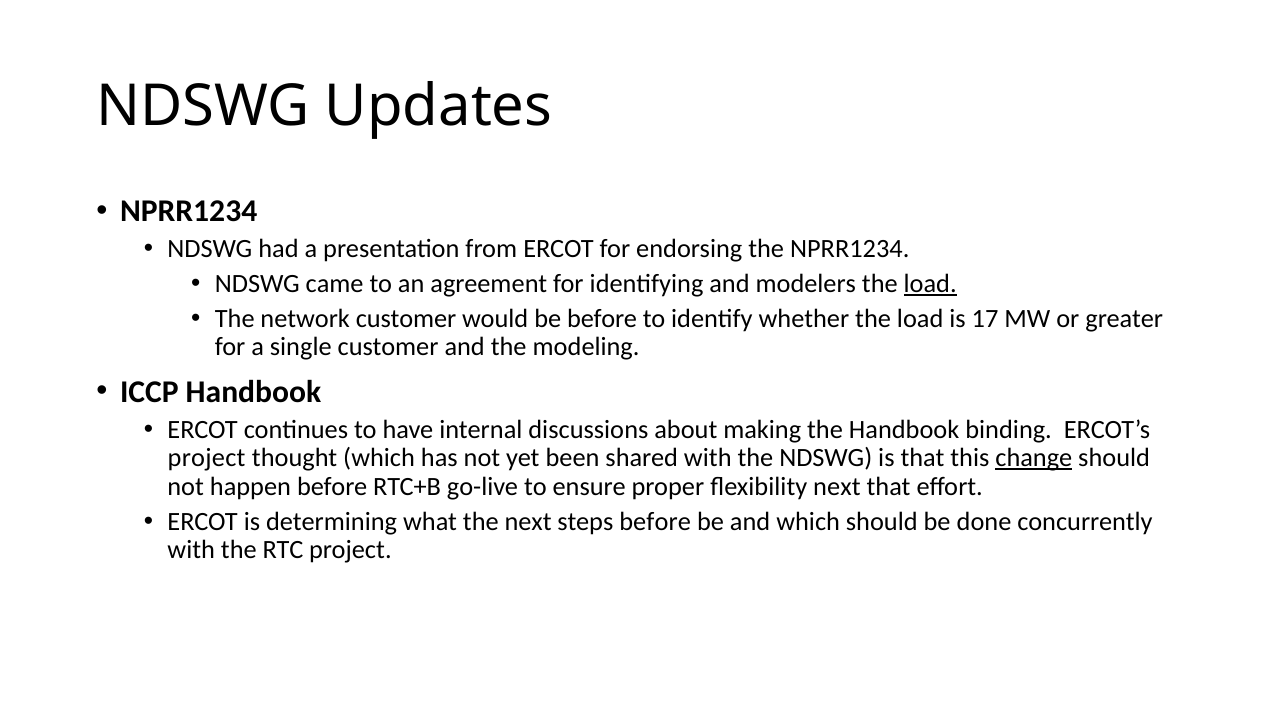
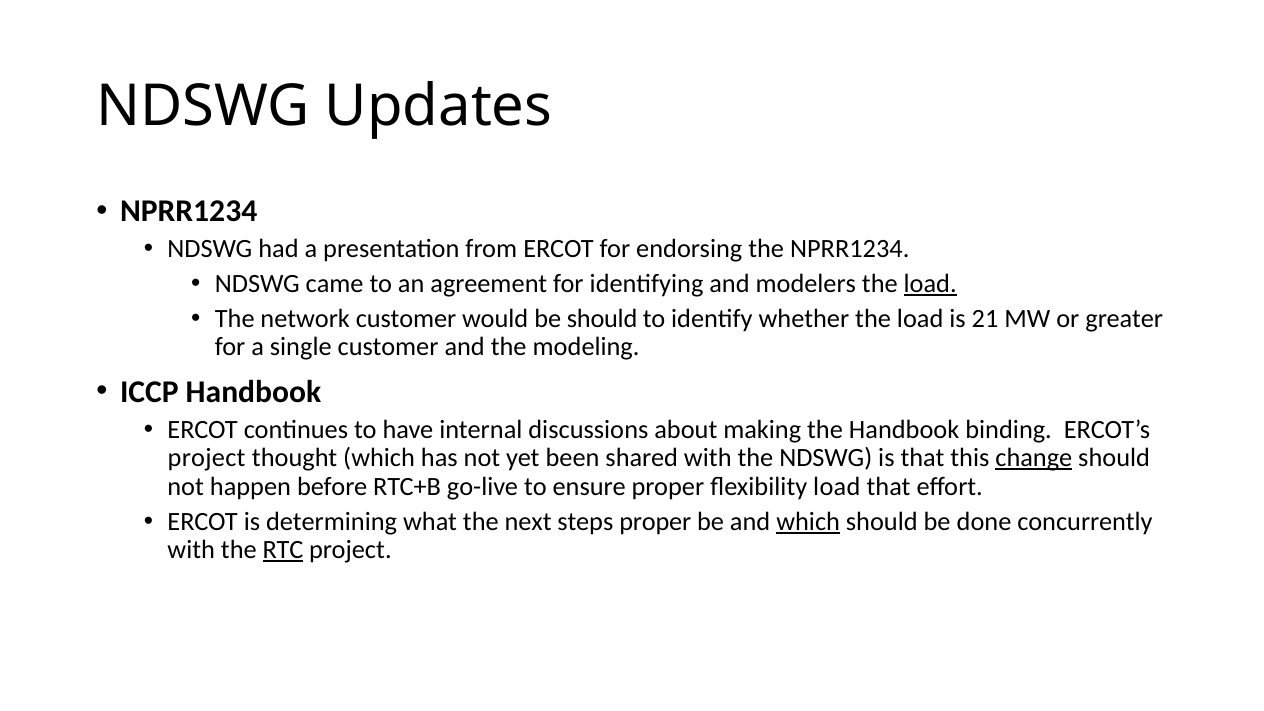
be before: before -> should
17: 17 -> 21
flexibility next: next -> load
steps before: before -> proper
which at (808, 521) underline: none -> present
RTC underline: none -> present
